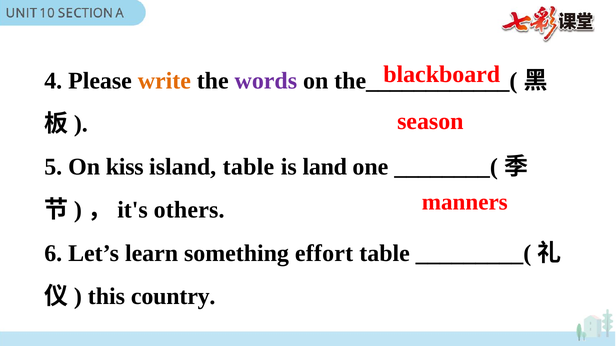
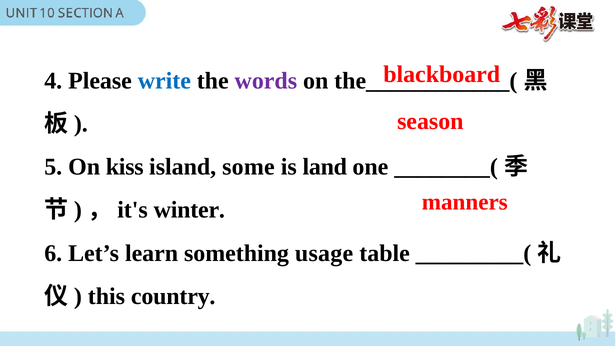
write colour: orange -> blue
island table: table -> some
others: others -> winter
effort: effort -> usage
